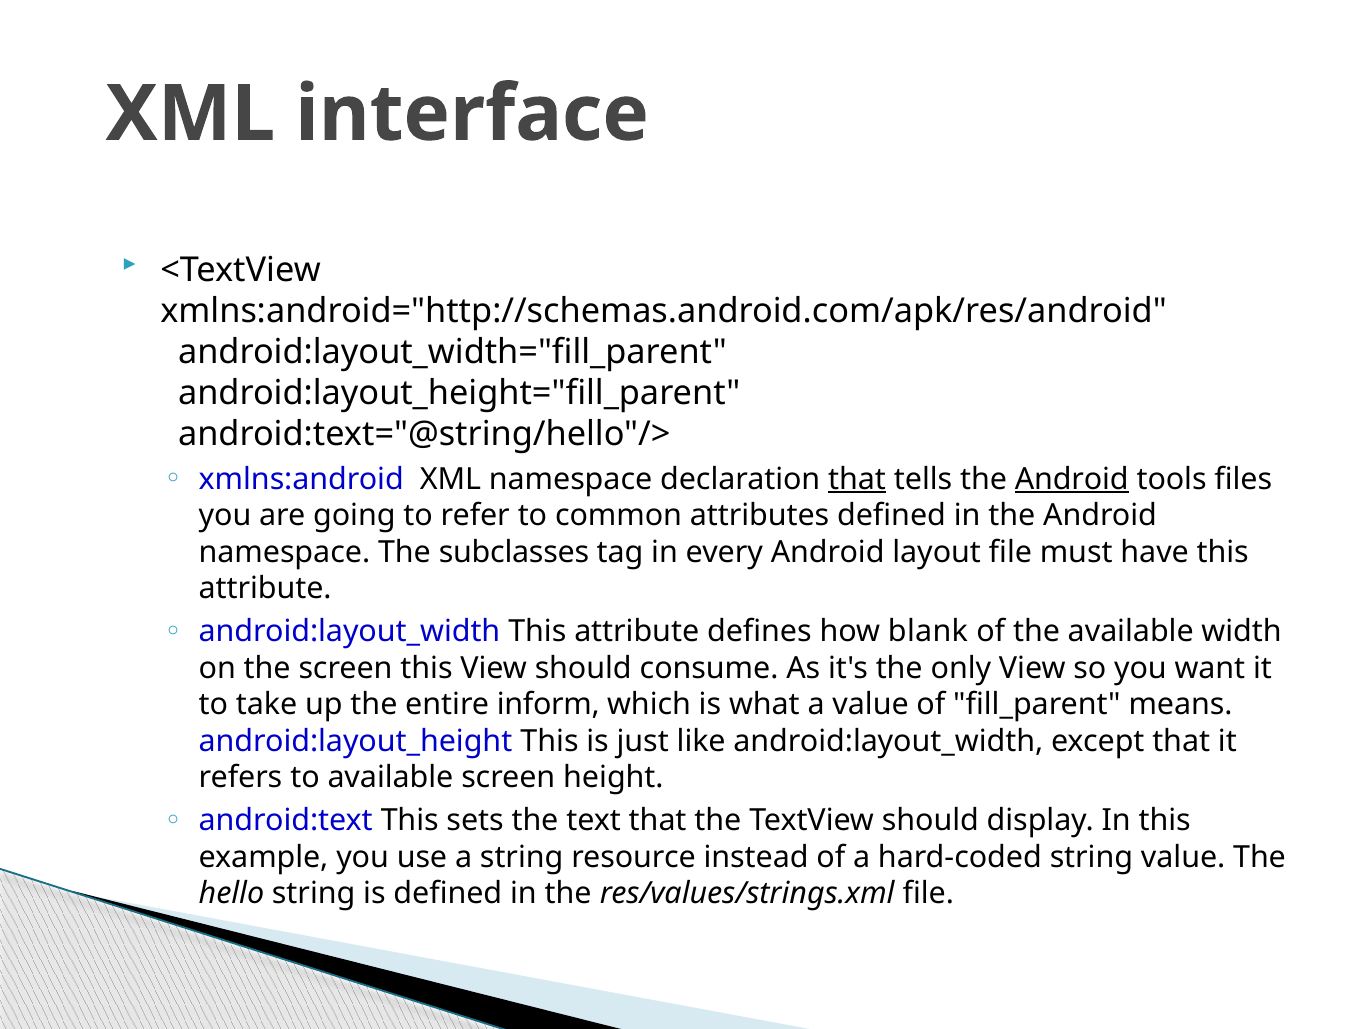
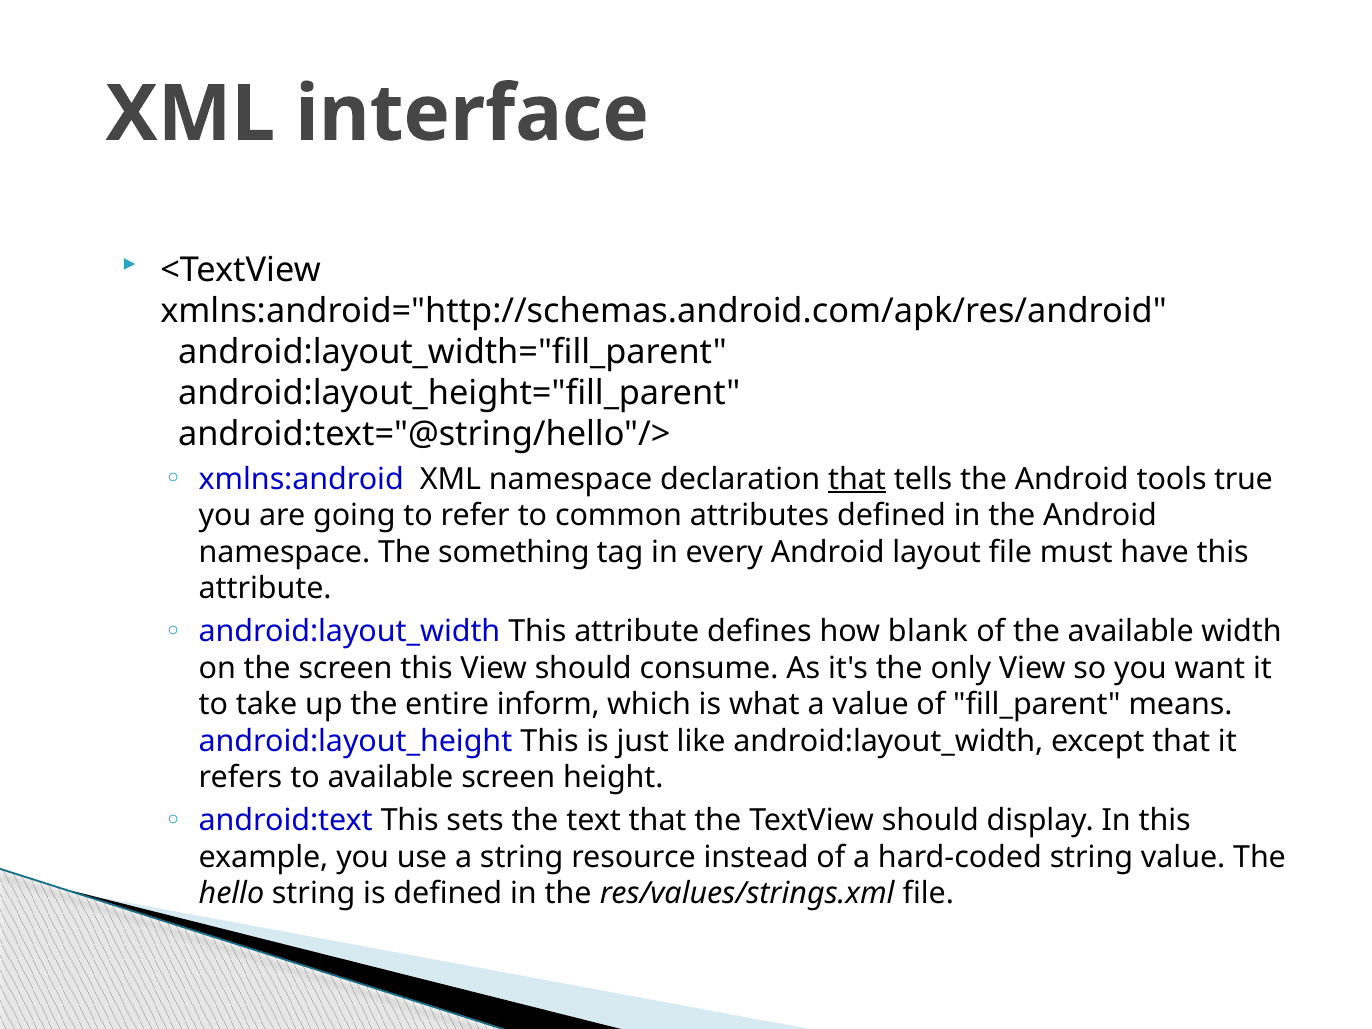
Android at (1072, 479) underline: present -> none
files: files -> true
subclasses: subclasses -> something
